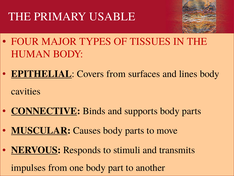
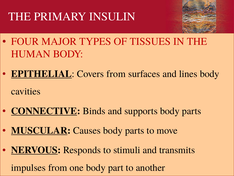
USABLE: USABLE -> INSULIN
